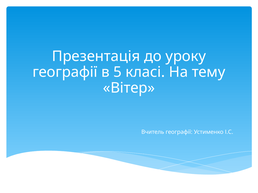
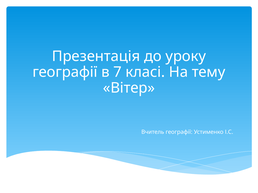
5: 5 -> 7
